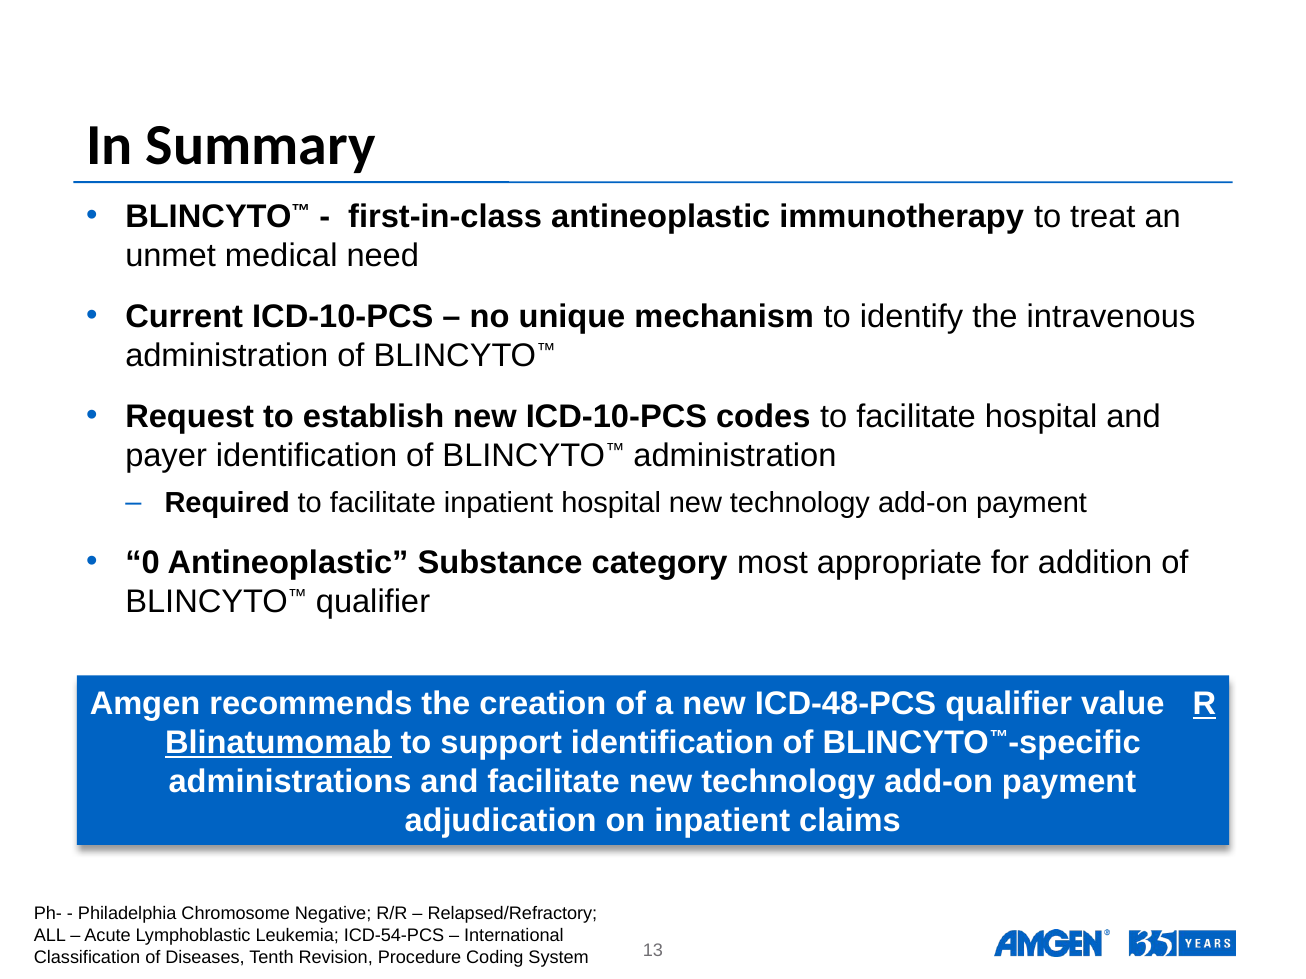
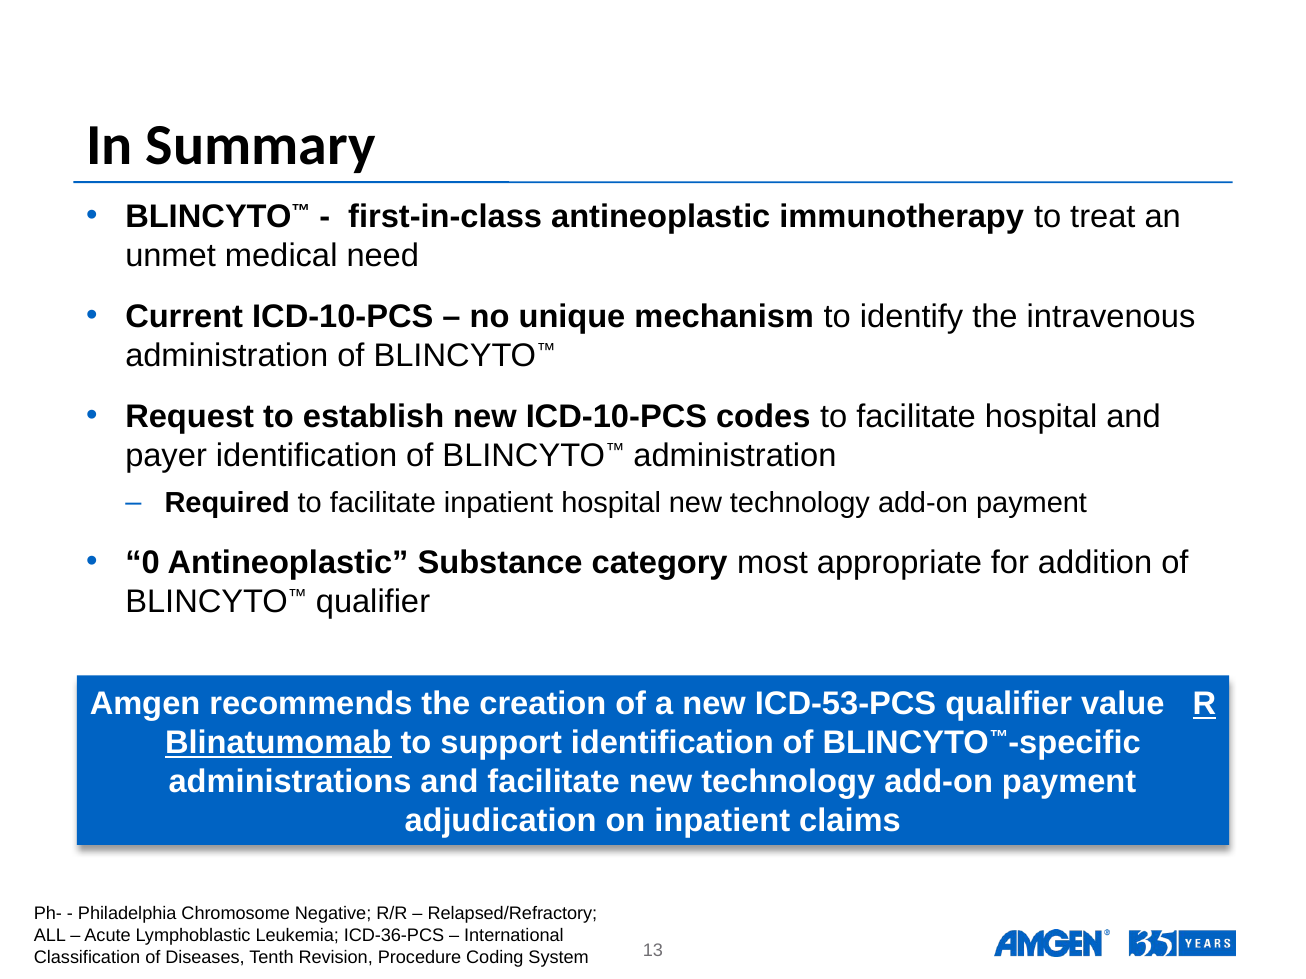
ICD-48-PCS: ICD-48-PCS -> ICD-53-PCS
ICD-54-PCS: ICD-54-PCS -> ICD-36-PCS
